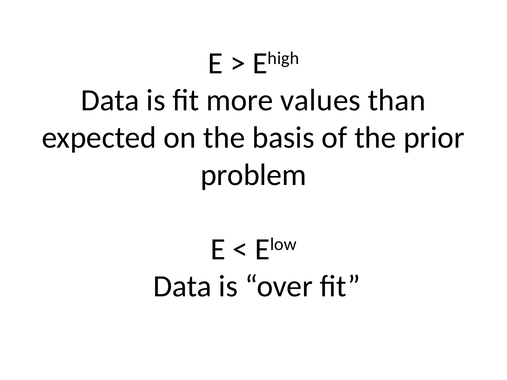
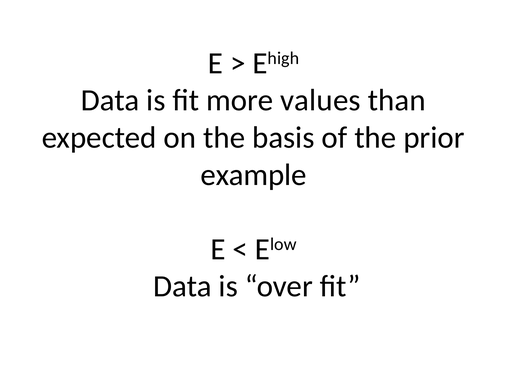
problem: problem -> example
